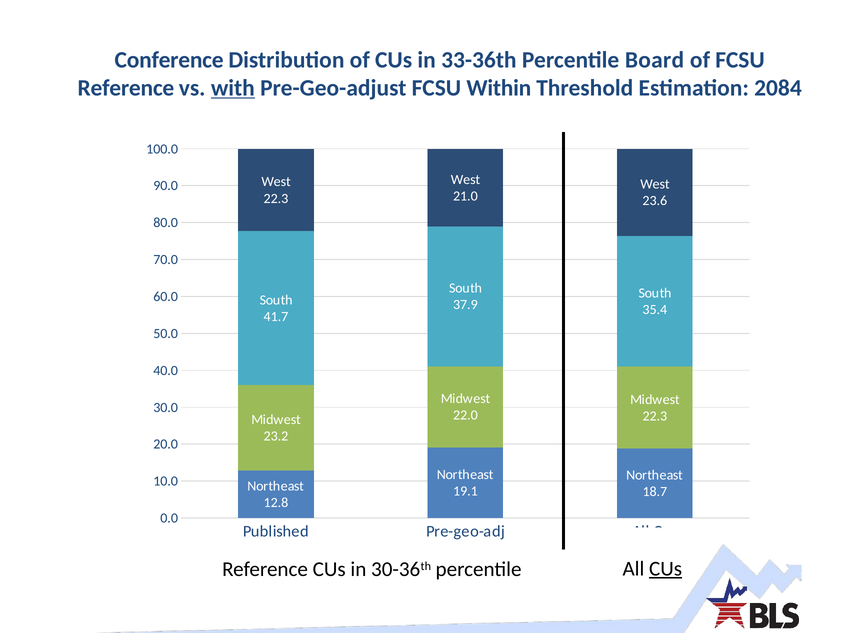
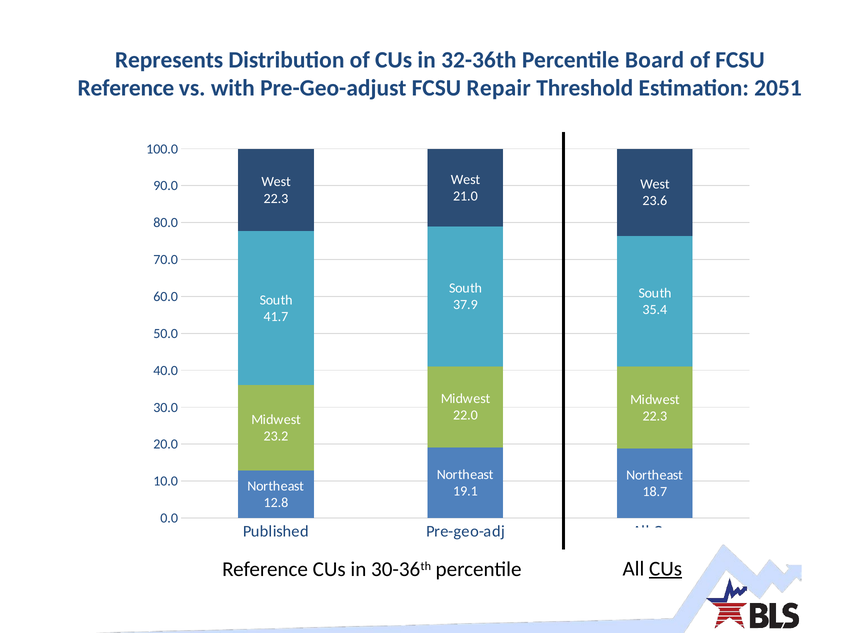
Conference: Conference -> Represents
33-36th: 33-36th -> 32-36th
with underline: present -> none
Within: Within -> Repair
2084: 2084 -> 2051
